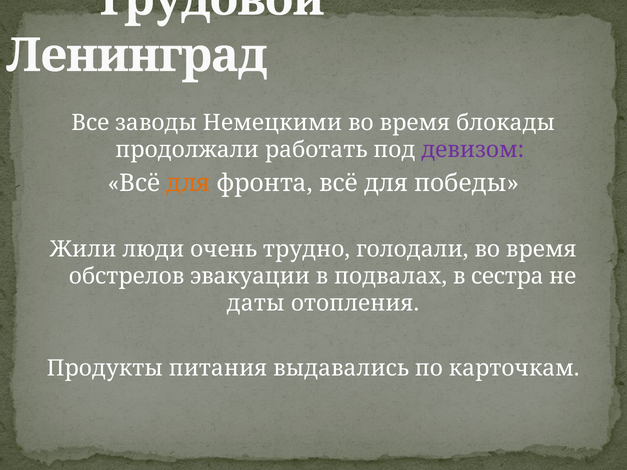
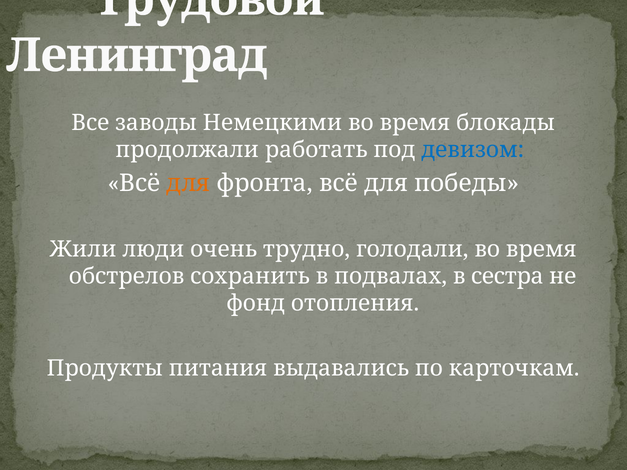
девизом colour: purple -> blue
эвакуации: эвакуации -> сохранить
даты: даты -> фонд
